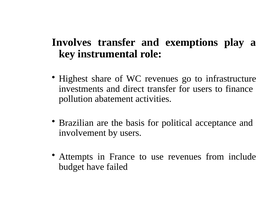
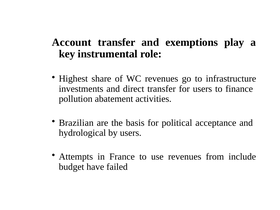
Involves: Involves -> Account
involvement: involvement -> hydrological
